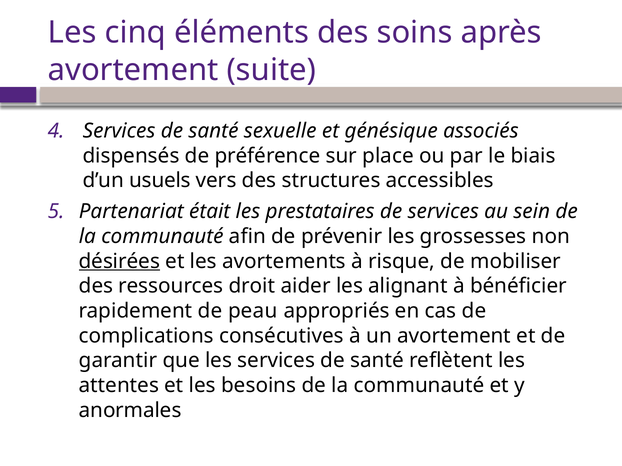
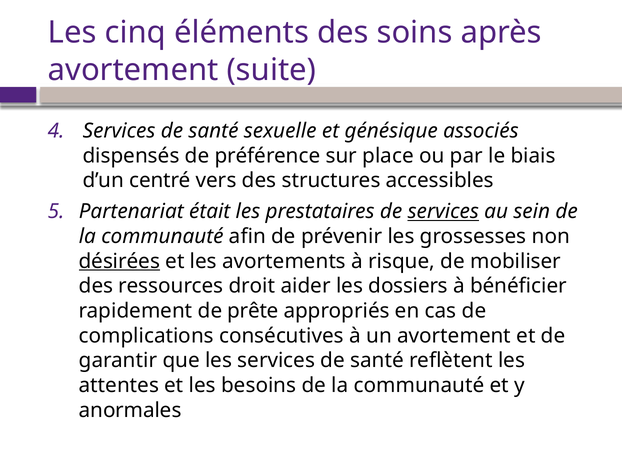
usuels: usuels -> centré
services at (443, 212) underline: none -> present
alignant: alignant -> dossiers
peau: peau -> prête
